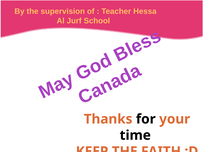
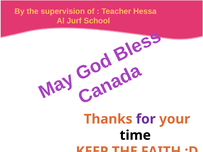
for colour: black -> purple
